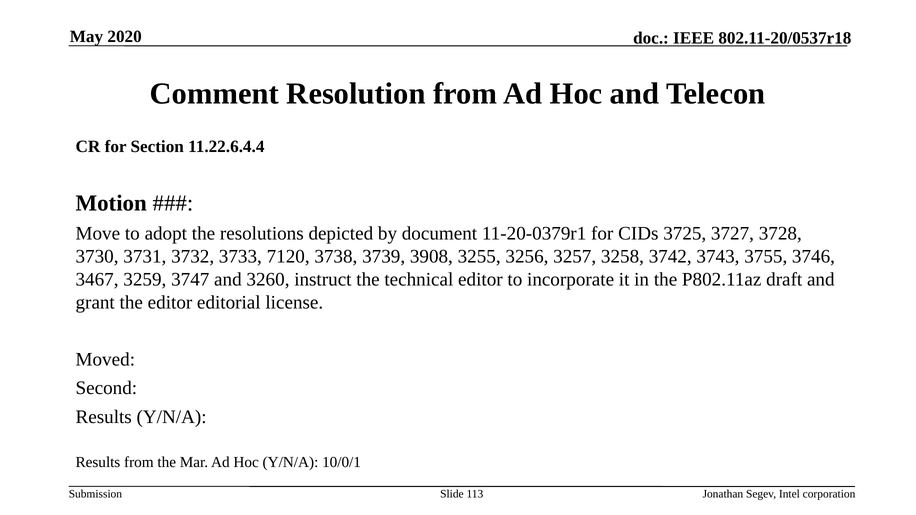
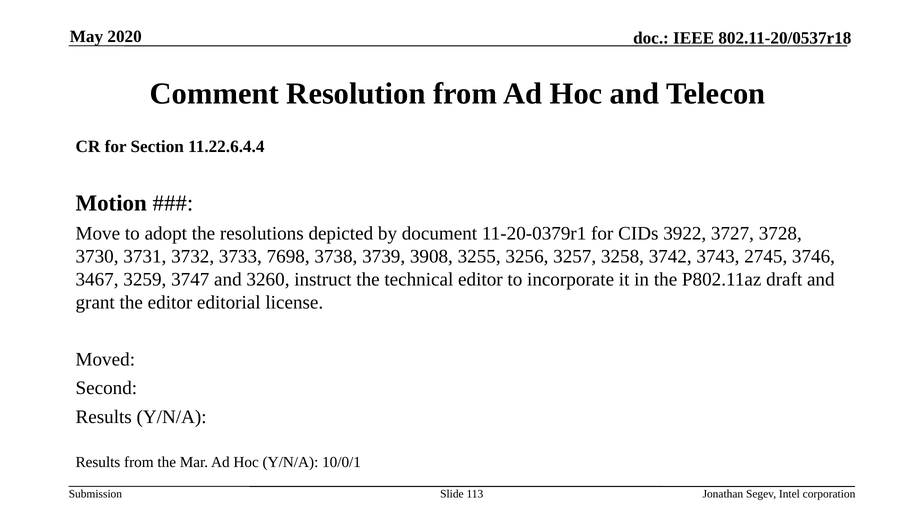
3725: 3725 -> 3922
7120: 7120 -> 7698
3755: 3755 -> 2745
